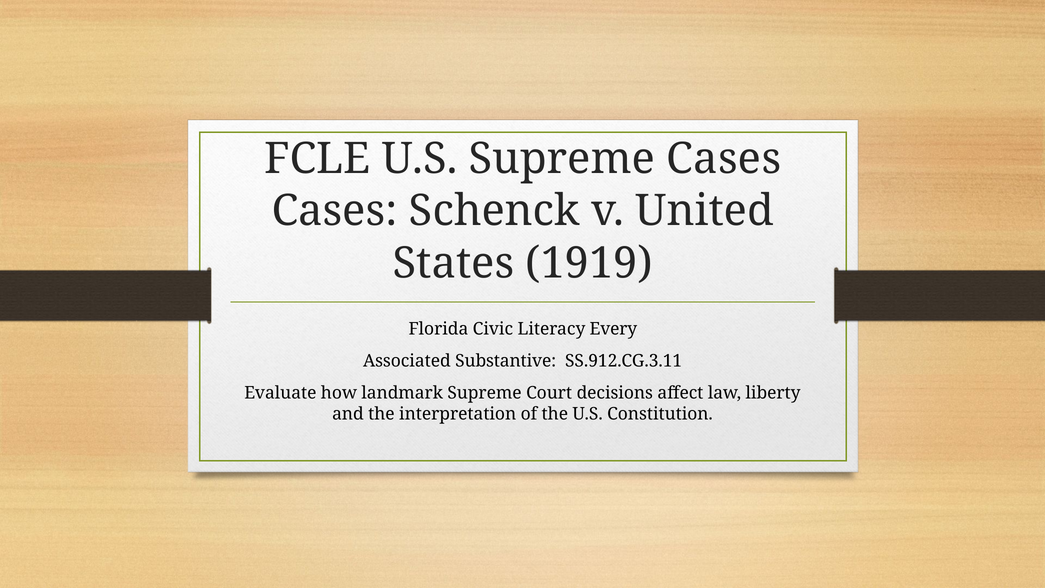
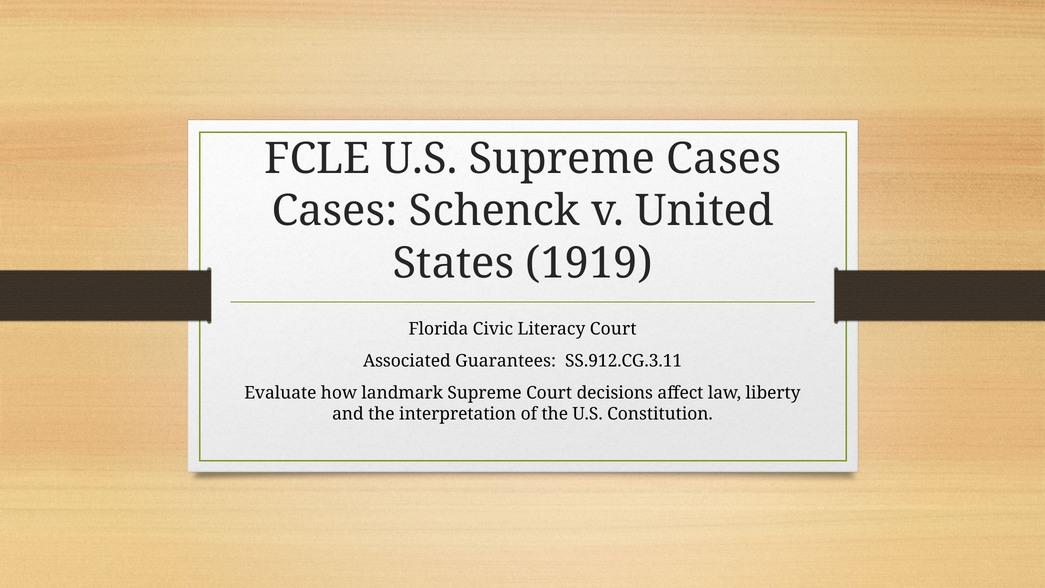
Literacy Every: Every -> Court
Substantive: Substantive -> Guarantees
